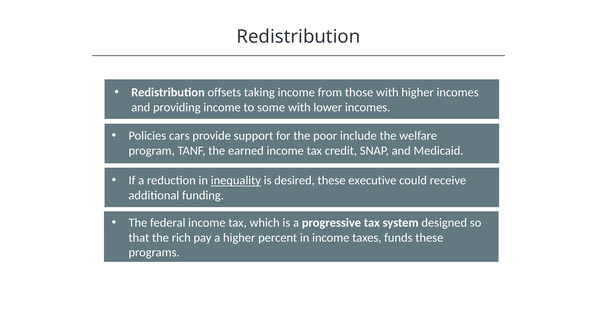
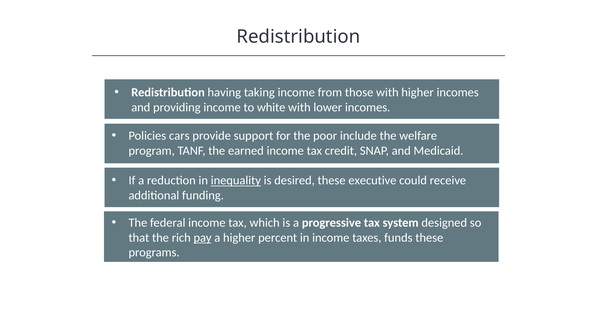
offsets: offsets -> having
some: some -> white
pay underline: none -> present
